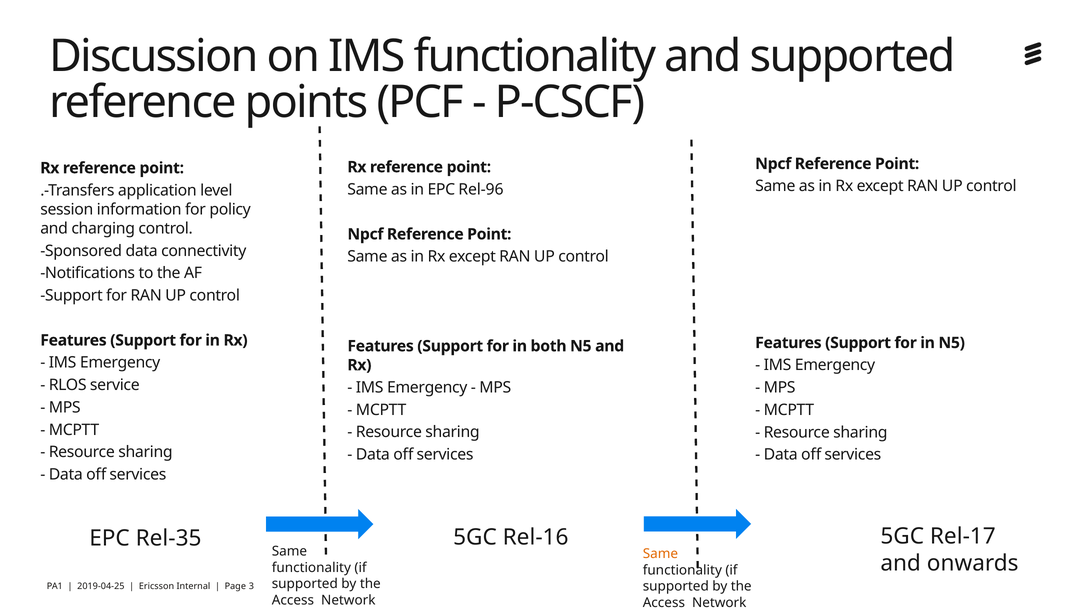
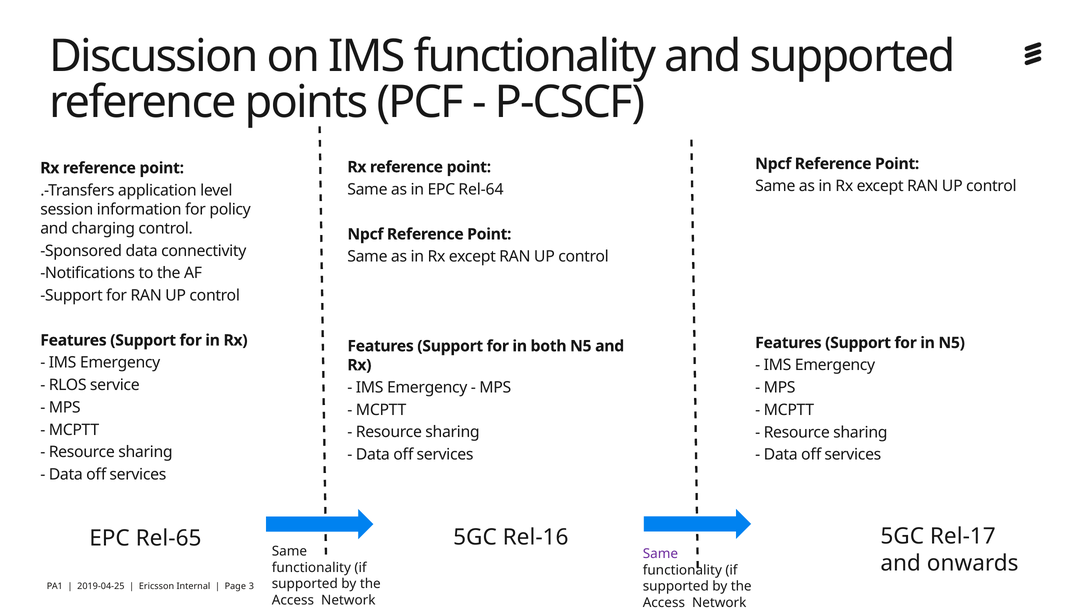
Rel-96: Rel-96 -> Rel-64
Rel-35: Rel-35 -> Rel-65
Same at (660, 554) colour: orange -> purple
